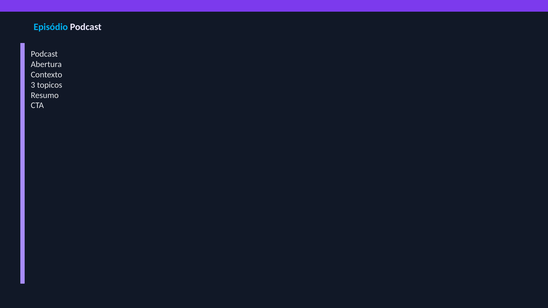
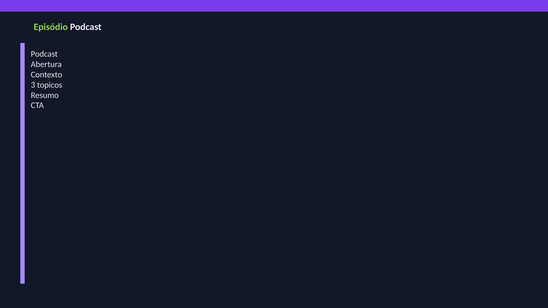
Episódio colour: light blue -> light green
